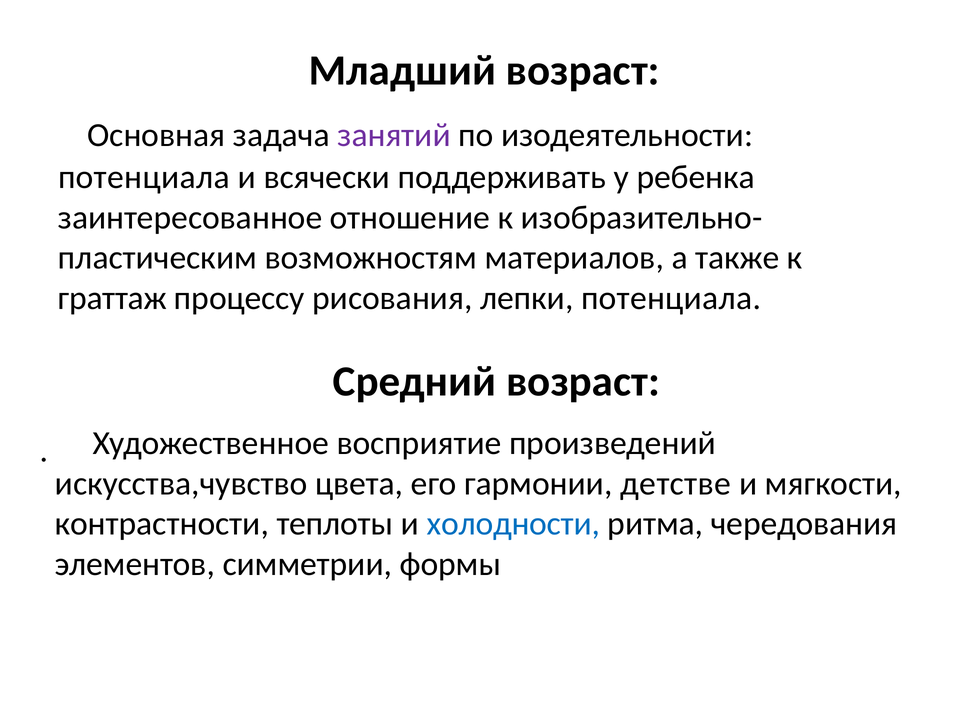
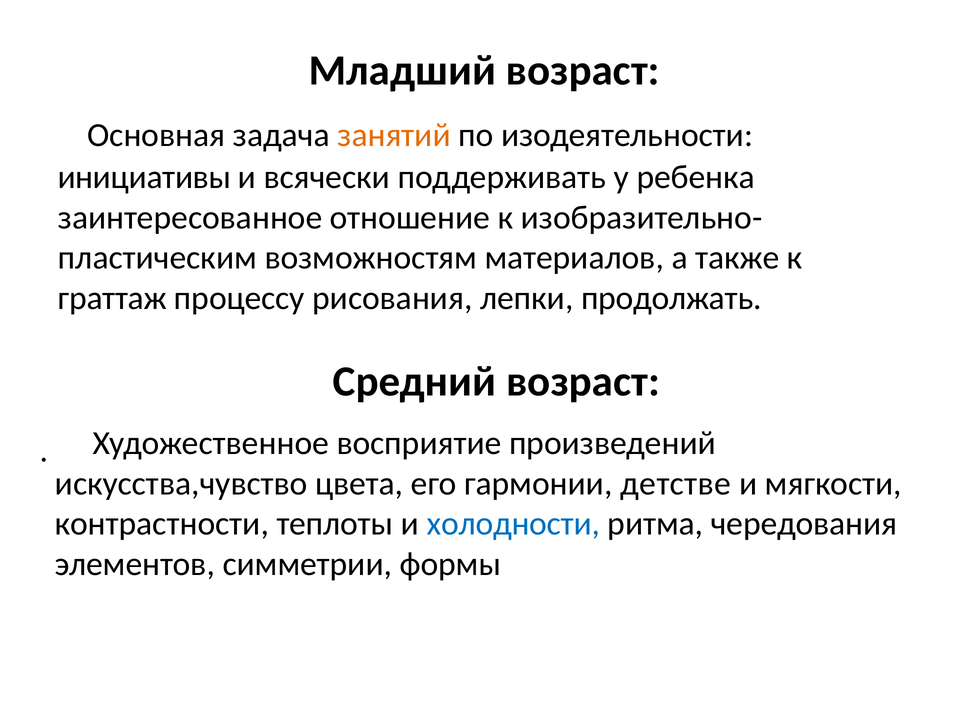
занятий colour: purple -> orange
потенциала at (144, 177): потенциала -> инициативы
лепки потенциала: потенциала -> продолжать
